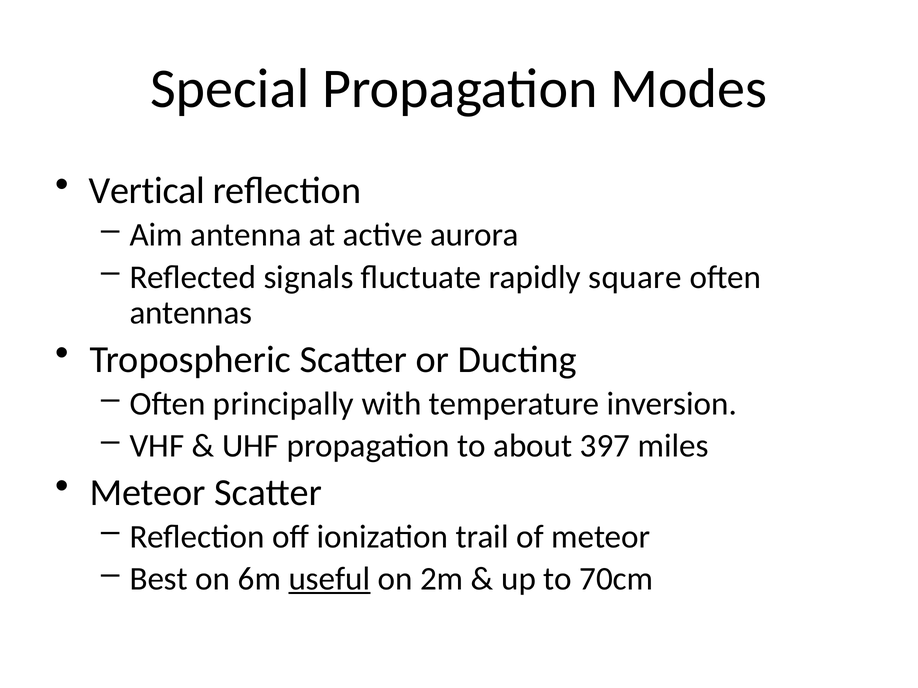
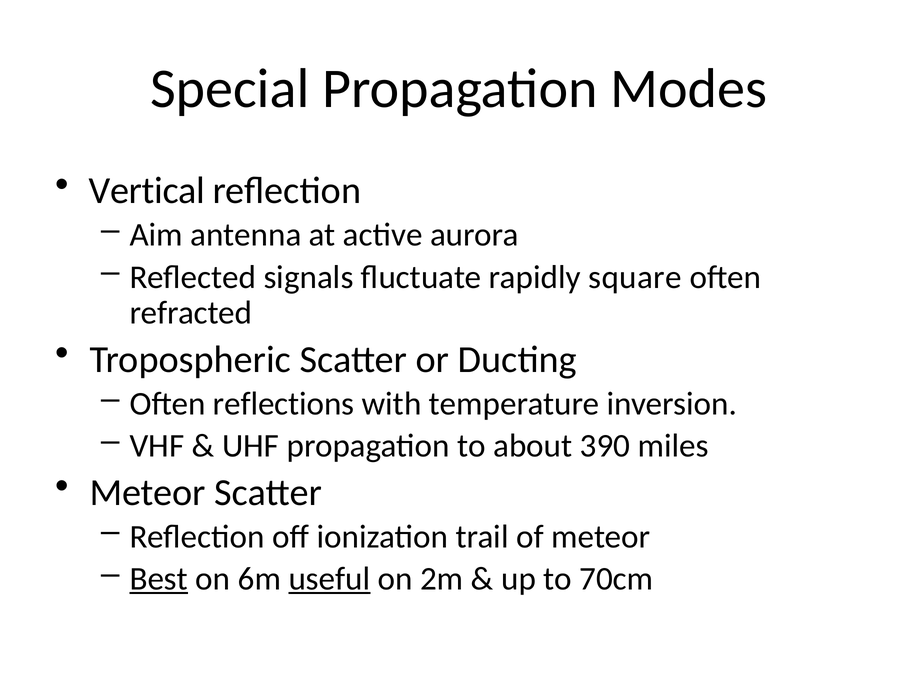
antennas: antennas -> refracted
principally: principally -> reflections
397: 397 -> 390
Best underline: none -> present
